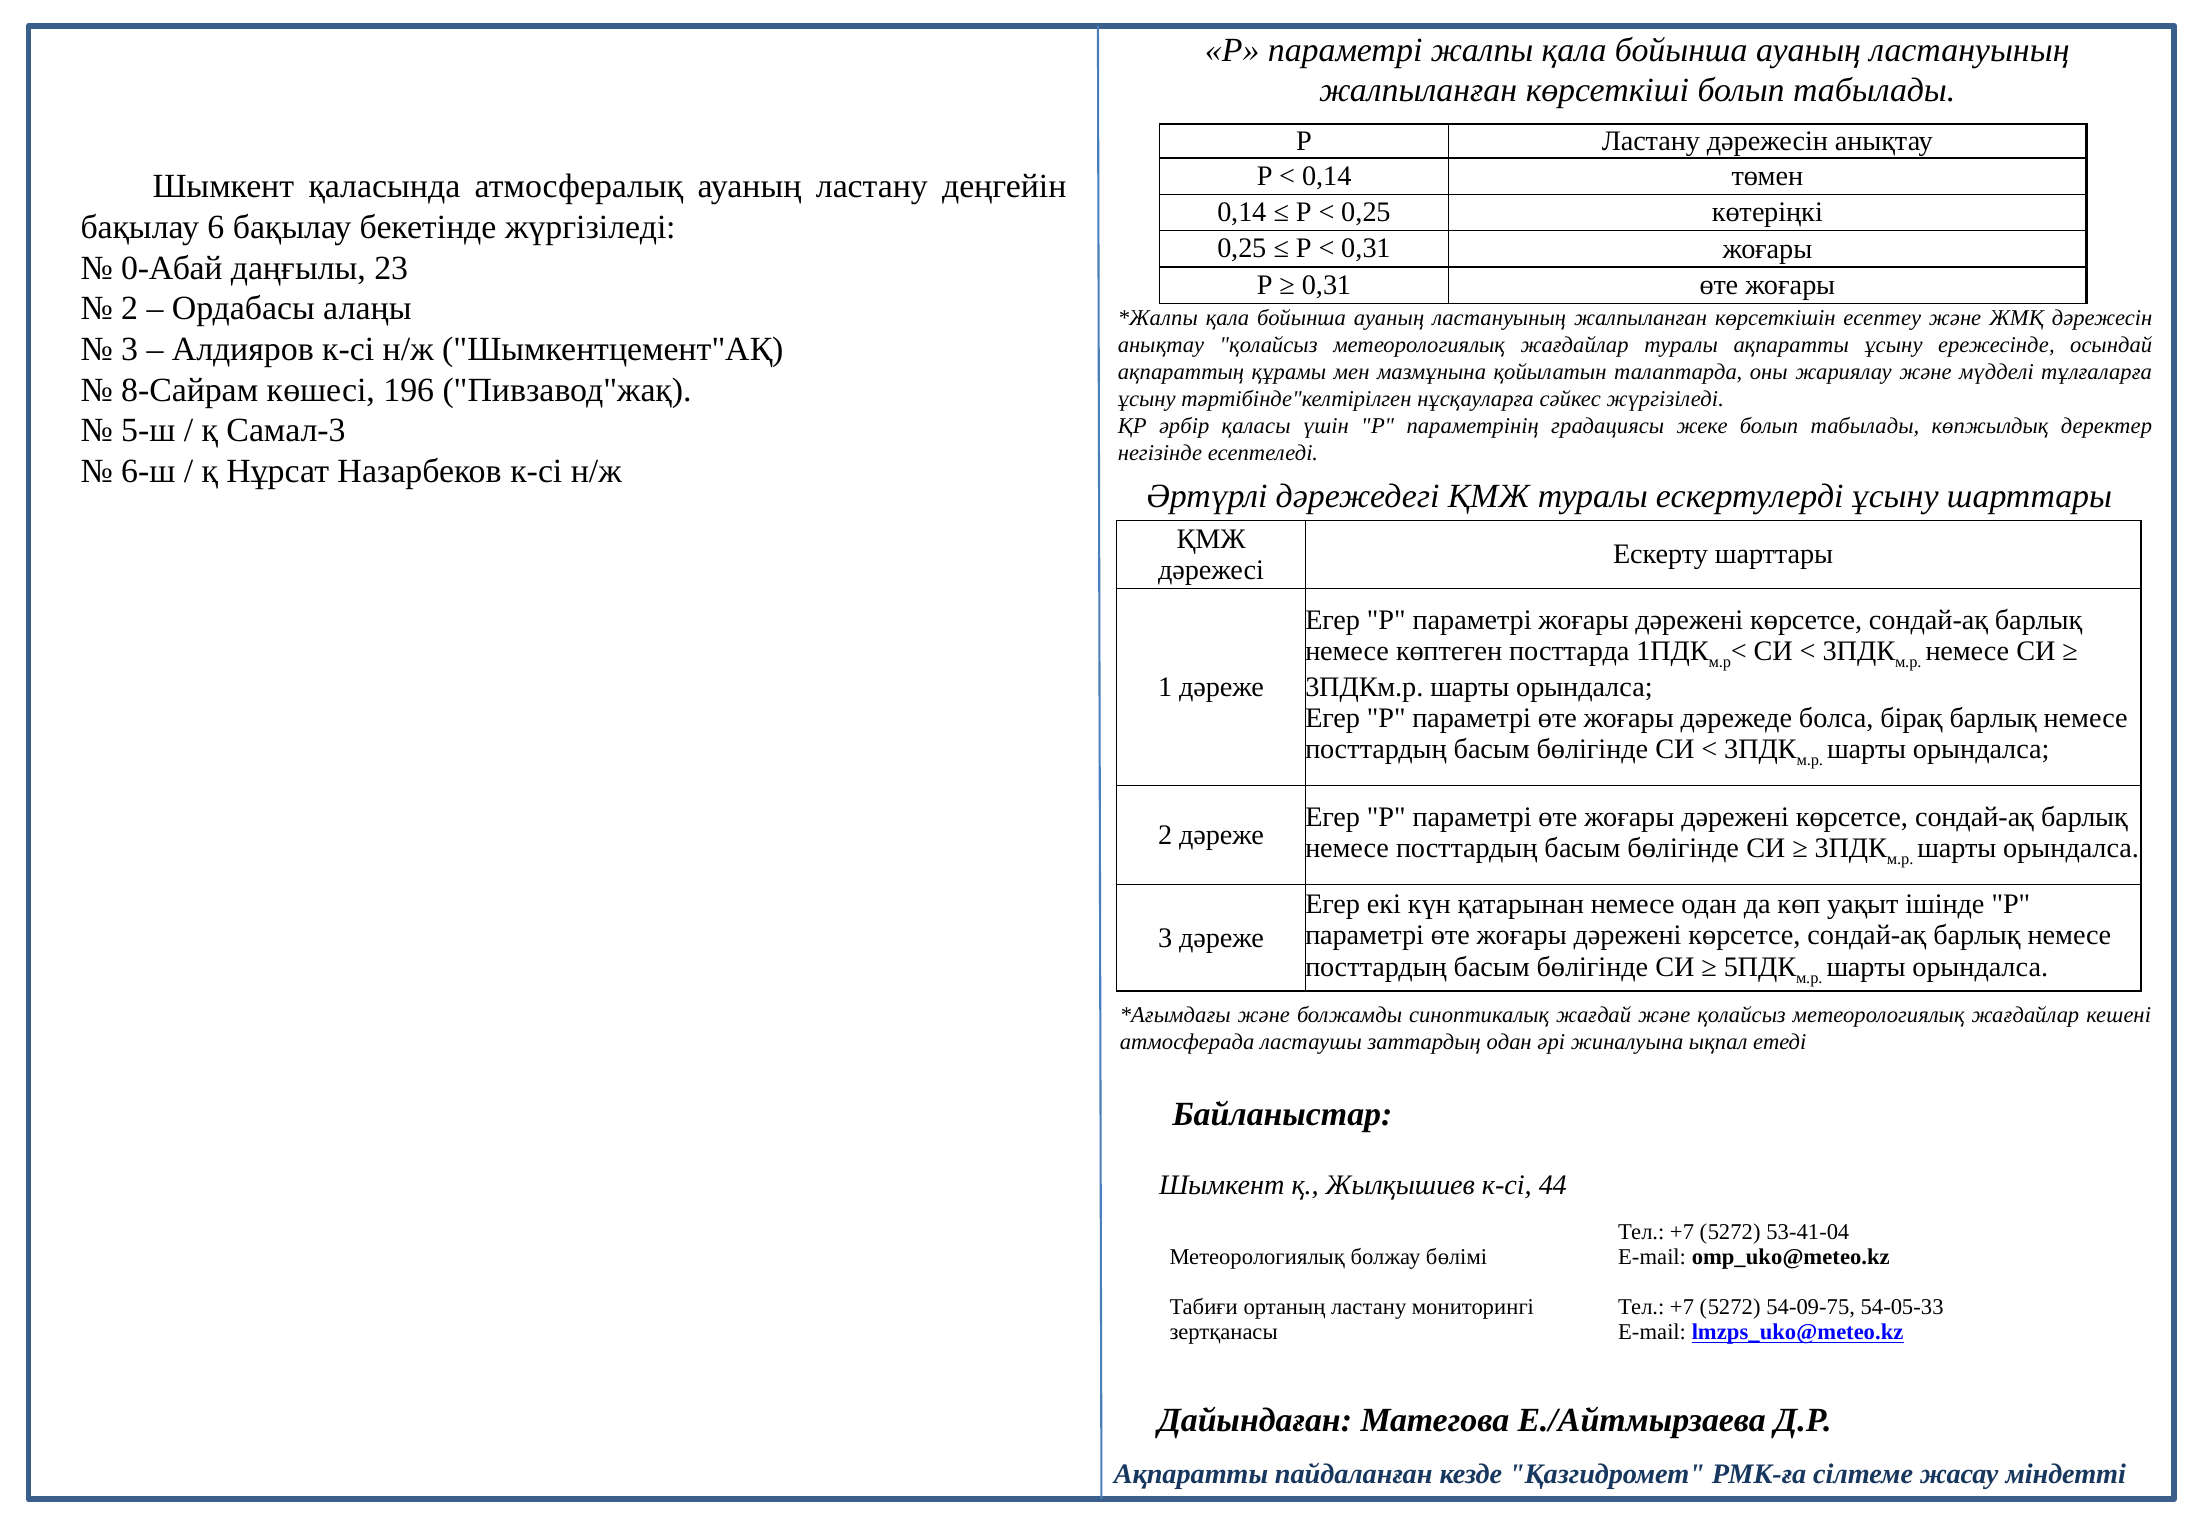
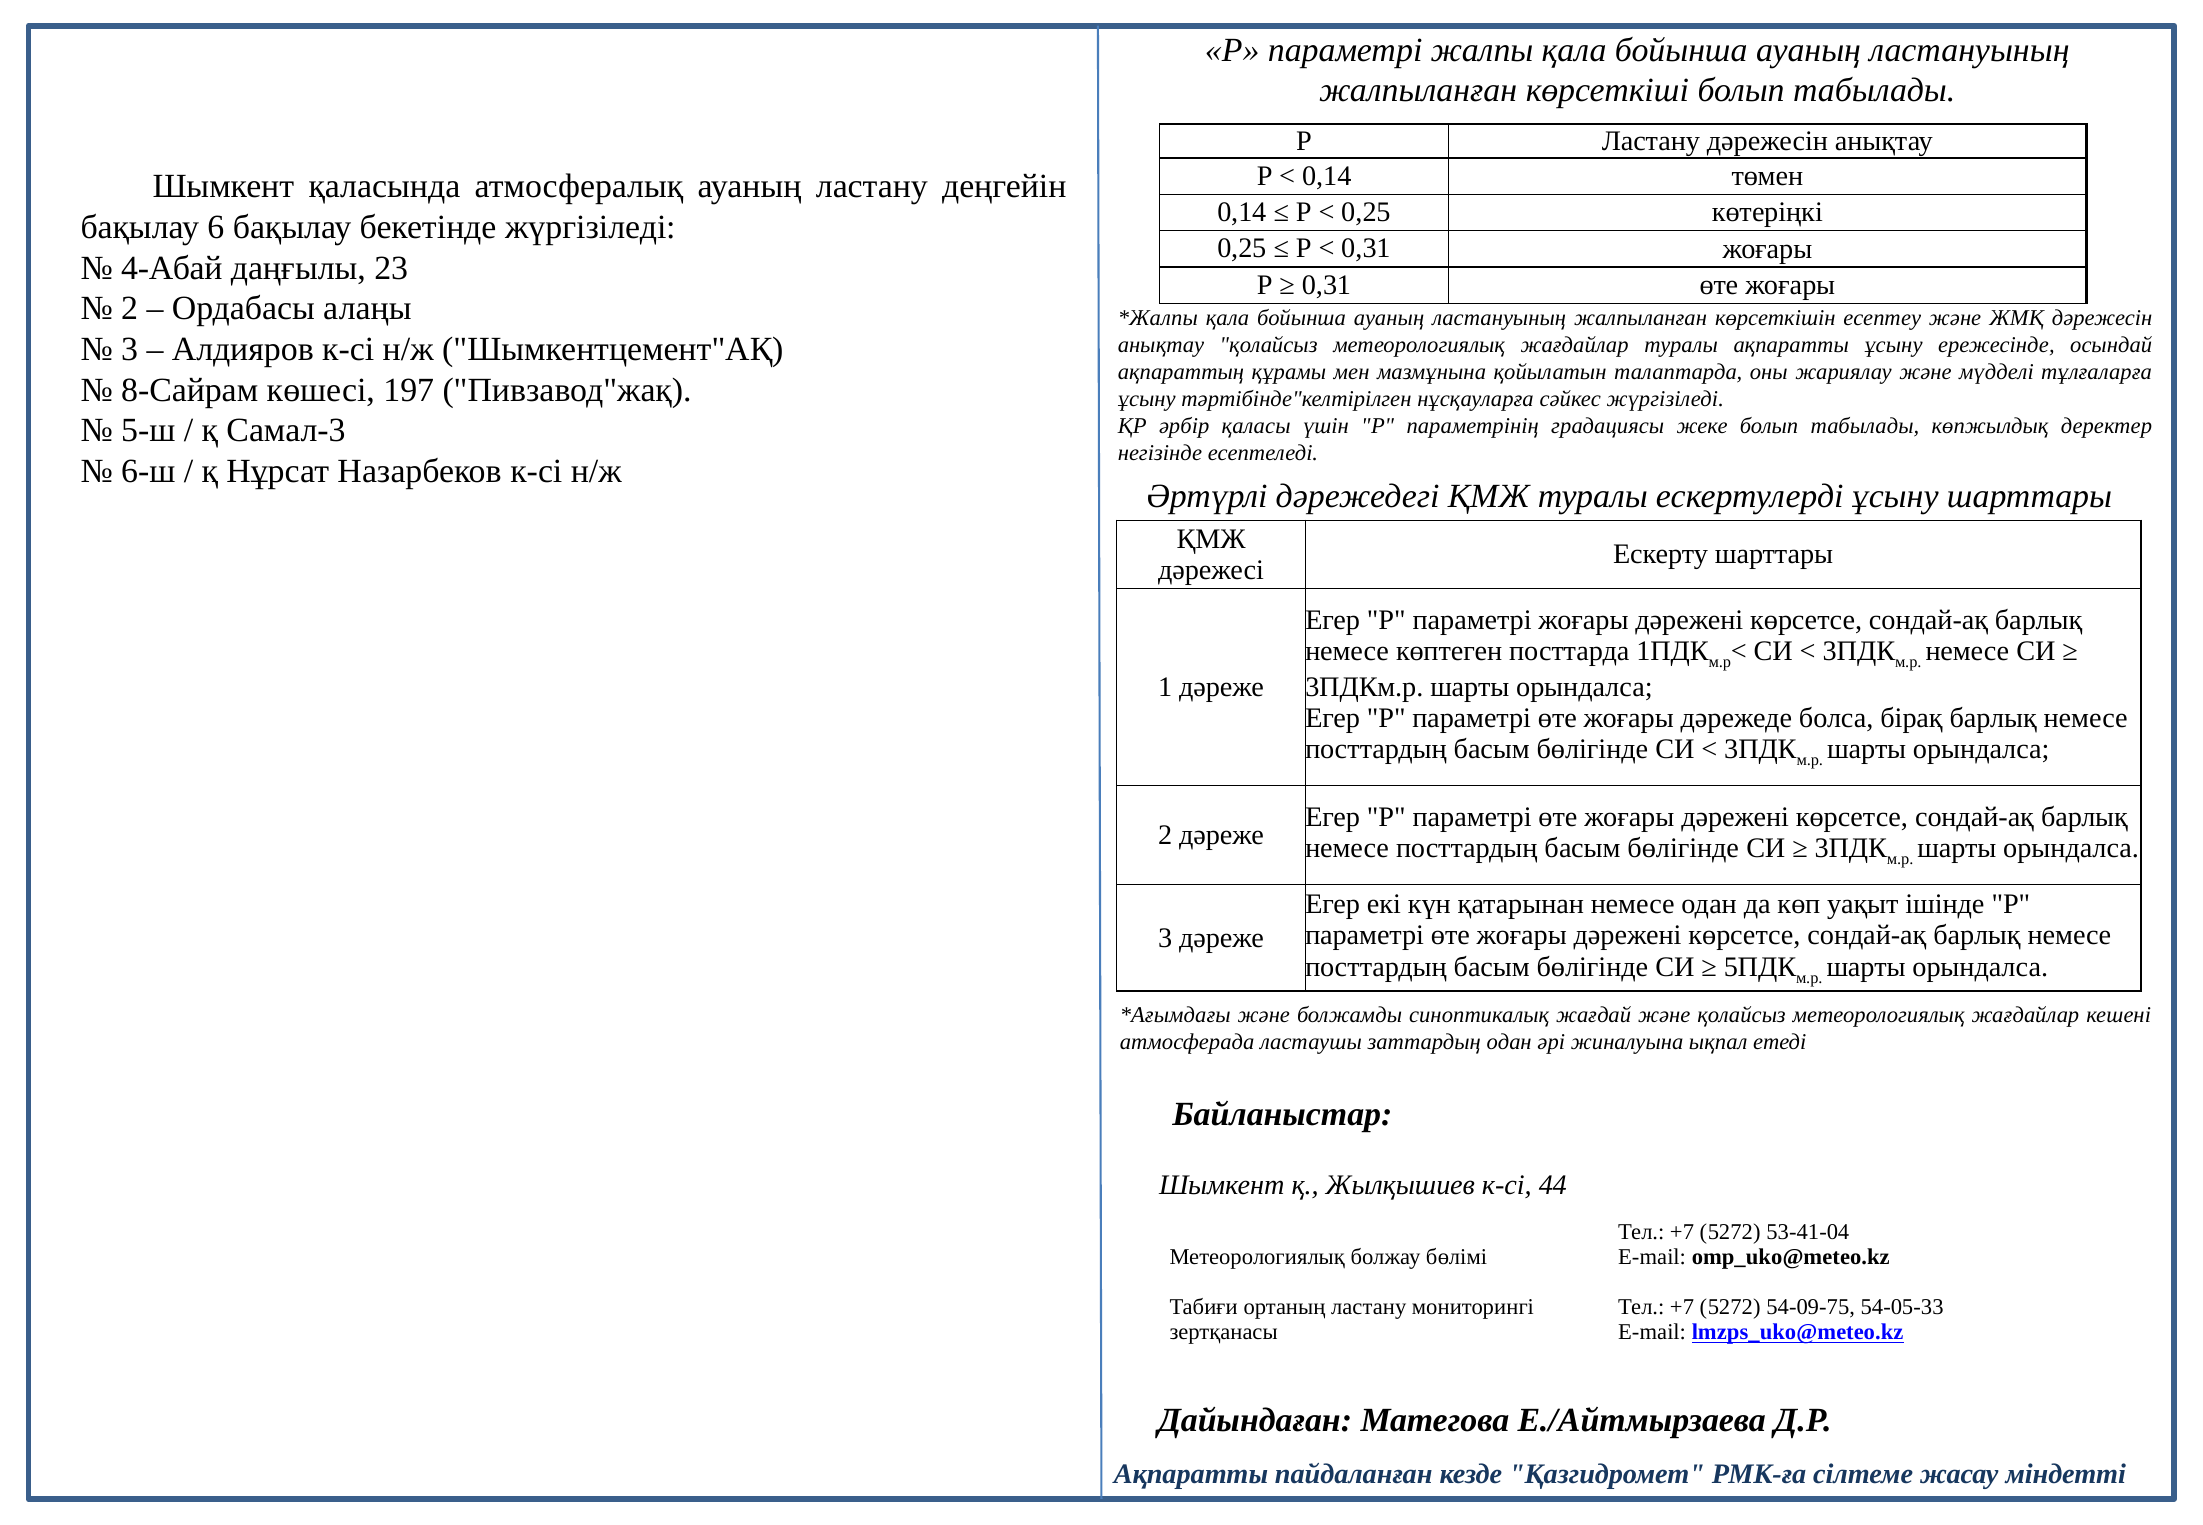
0-Абай: 0-Абай -> 4-Абай
196: 196 -> 197
